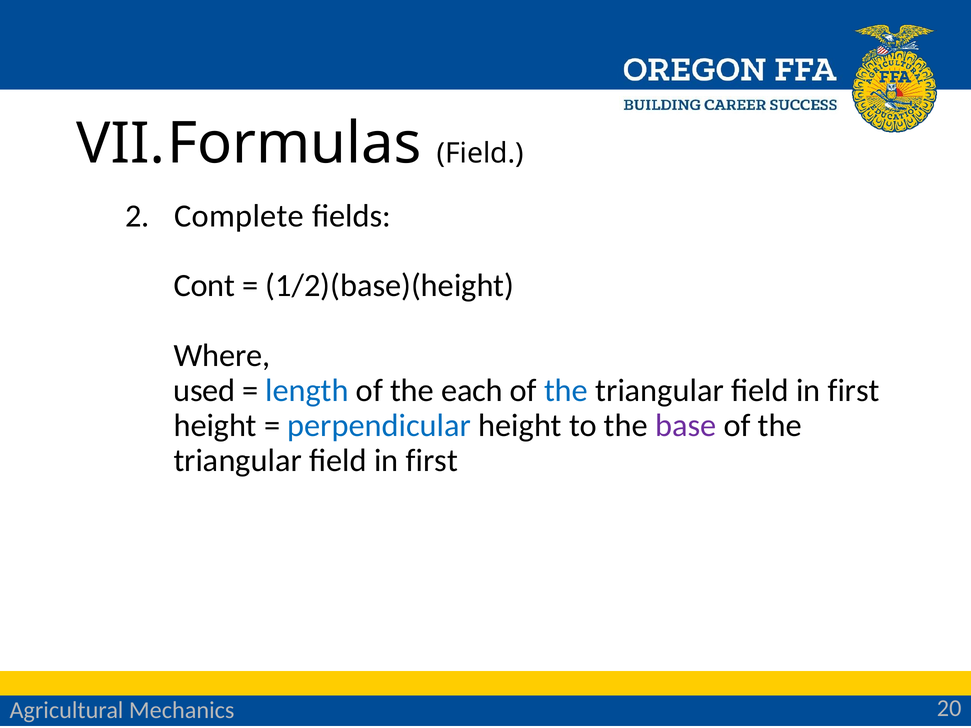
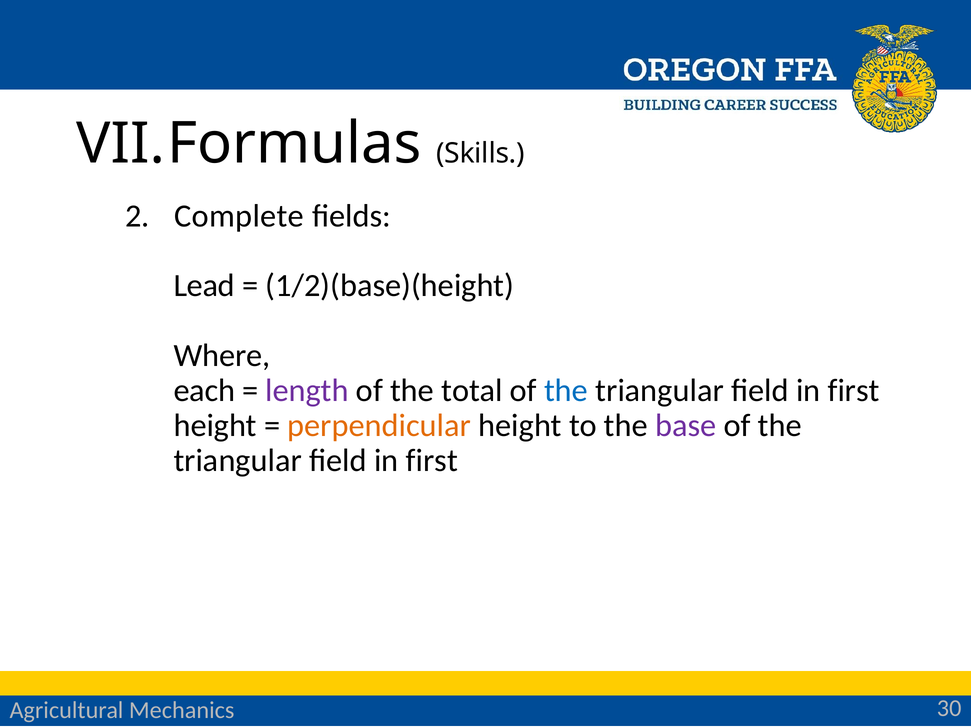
Field at (480, 153): Field -> Skills
Cont: Cont -> Lead
used: used -> each
length colour: blue -> purple
each: each -> total
perpendicular colour: blue -> orange
20: 20 -> 30
